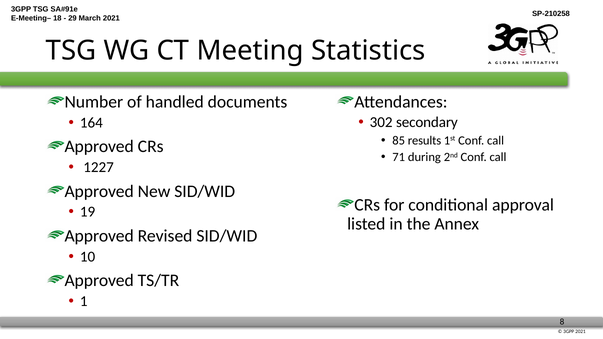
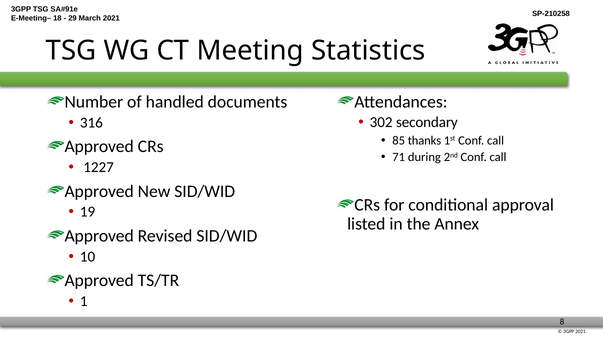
164: 164 -> 316
results: results -> thanks
